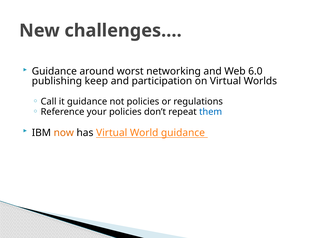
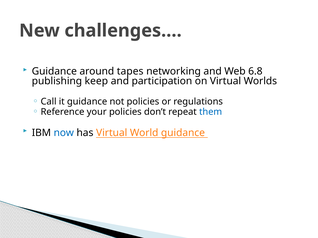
worst: worst -> tapes
6.0: 6.0 -> 6.8
now colour: orange -> blue
